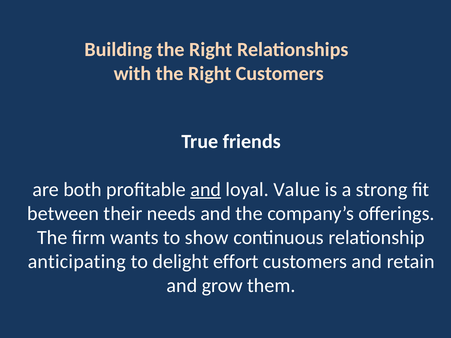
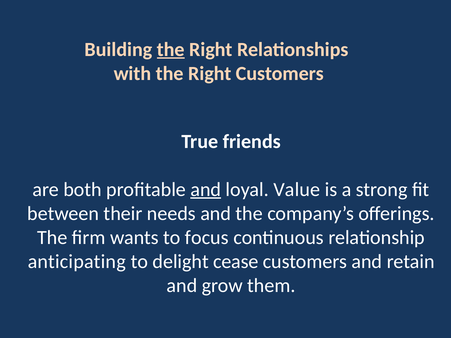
the at (171, 49) underline: none -> present
show: show -> focus
effort: effort -> cease
